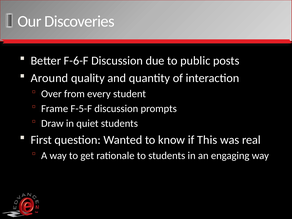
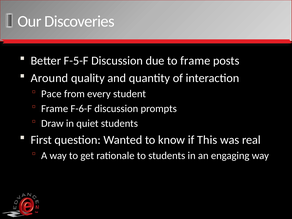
F-6-F: F-6-F -> F-5-F
to public: public -> frame
Over: Over -> Pace
F-5-F: F-5-F -> F-6-F
